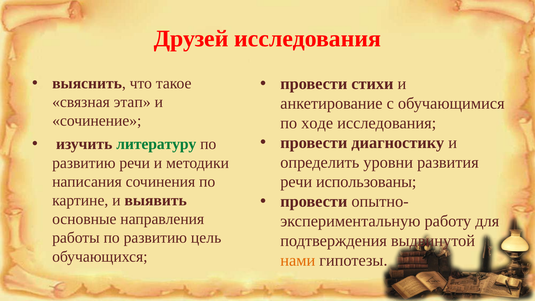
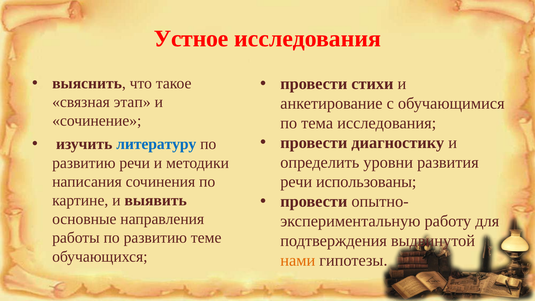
Друзей: Друзей -> Устное
ходе: ходе -> тема
литературу colour: green -> blue
цель: цель -> теме
